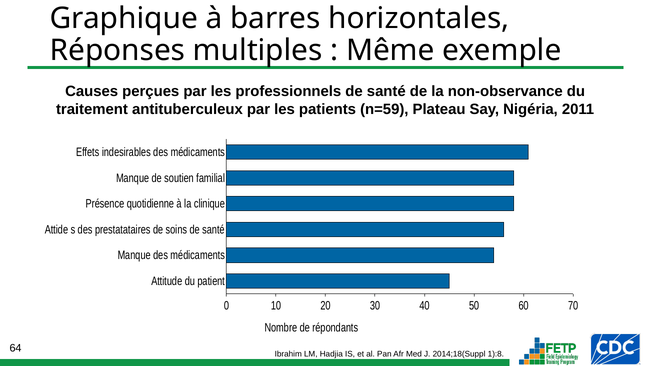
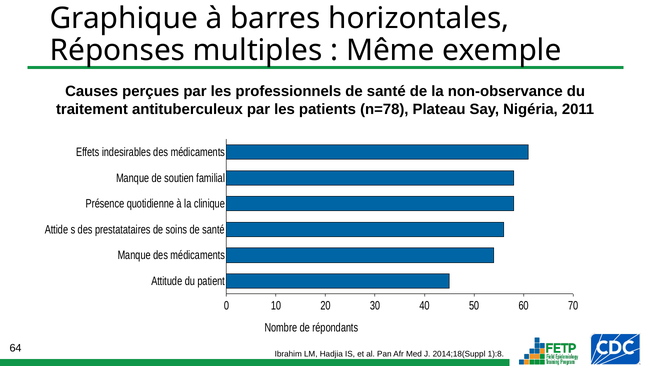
n=59: n=59 -> n=78
